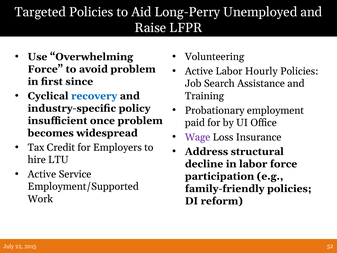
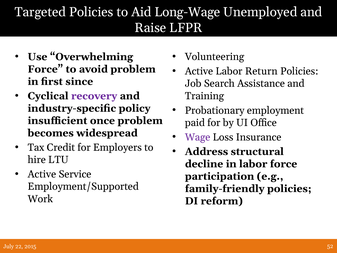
Long-Perry: Long-Perry -> Long-Wage
Hourly: Hourly -> Return
recovery colour: blue -> purple
